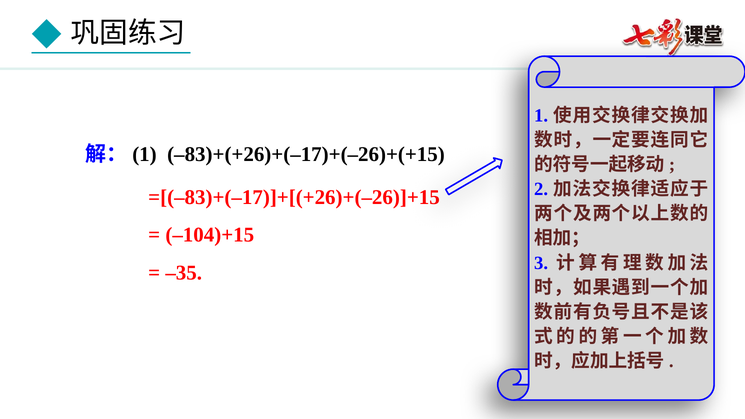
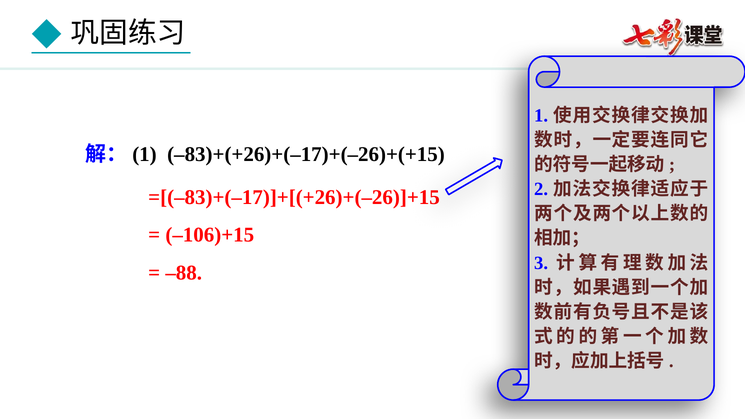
–104)+15: –104)+15 -> –106)+15
–35: –35 -> –88
